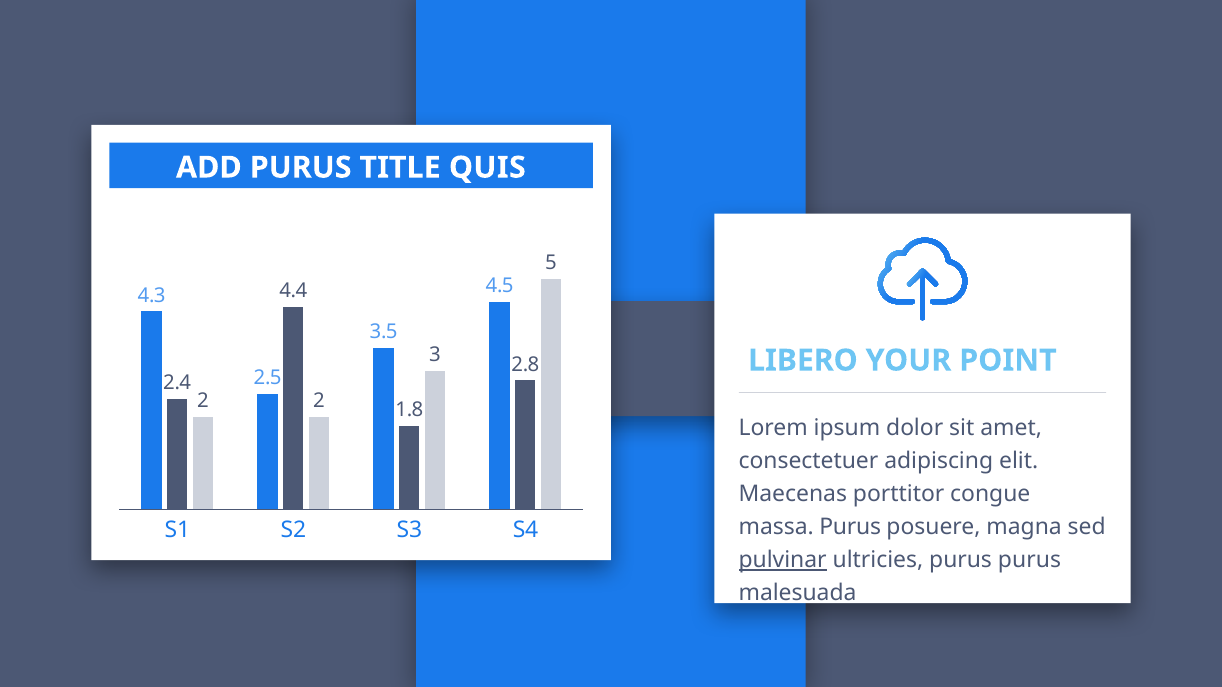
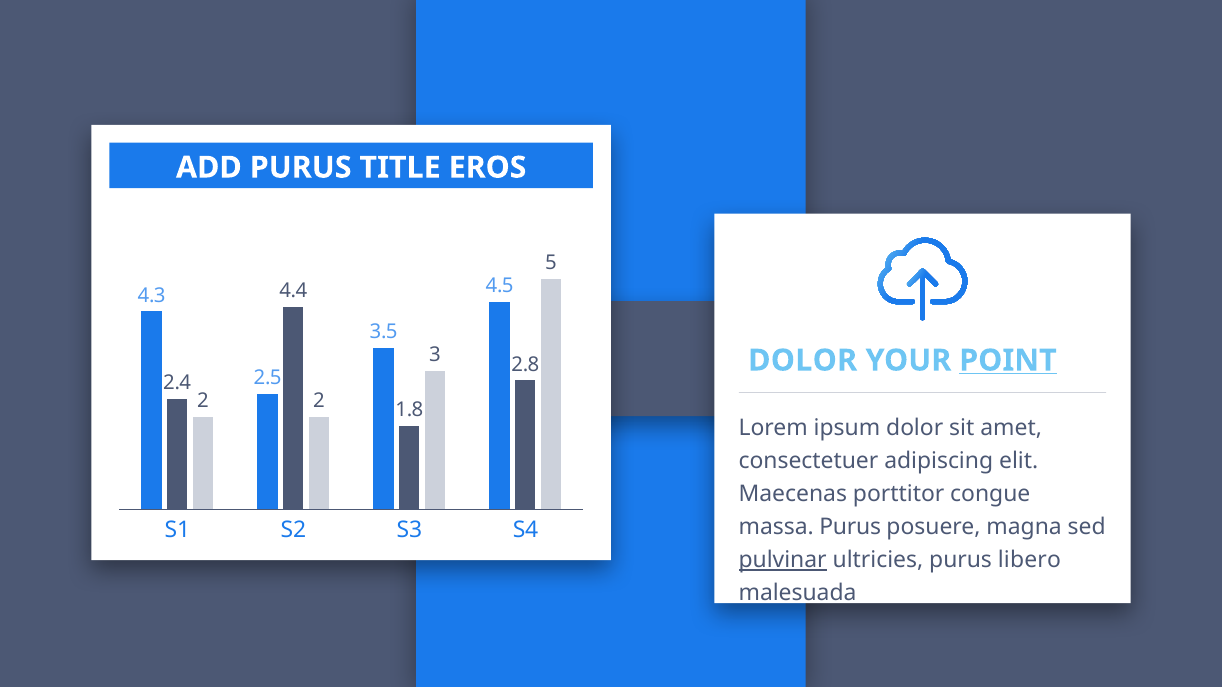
QUIS: QUIS -> EROS
LIBERO at (803, 361): LIBERO -> DOLOR
POINT underline: none -> present
purus purus: purus -> libero
